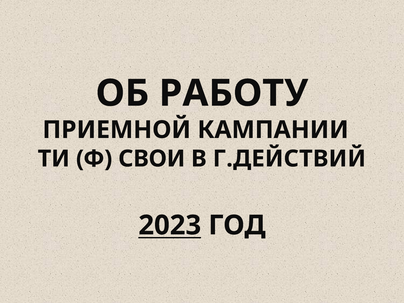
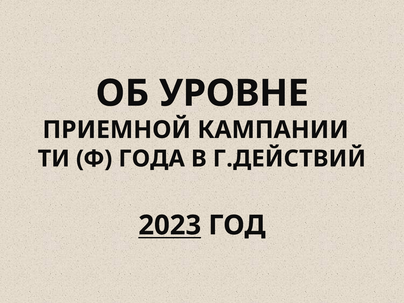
РАБОТУ: РАБОТУ -> УРОВНЕ
СВОИ: СВОИ -> ГОДА
